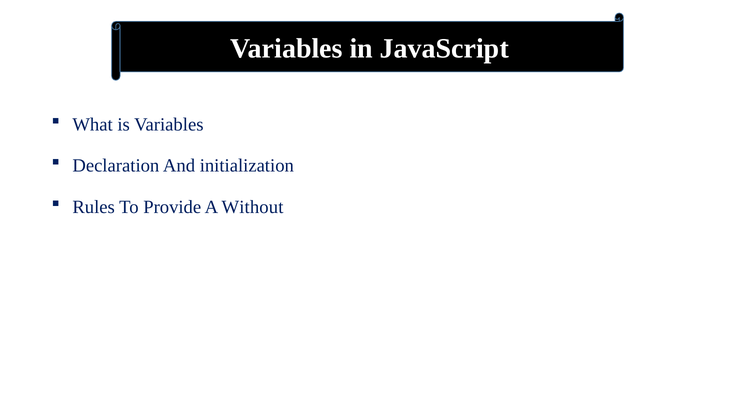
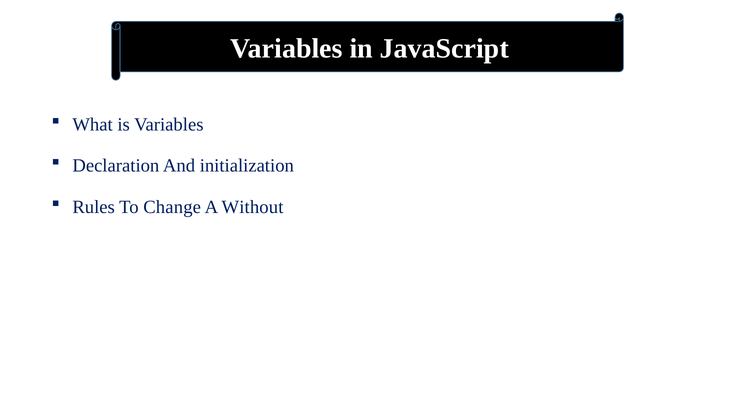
Provide: Provide -> Change
